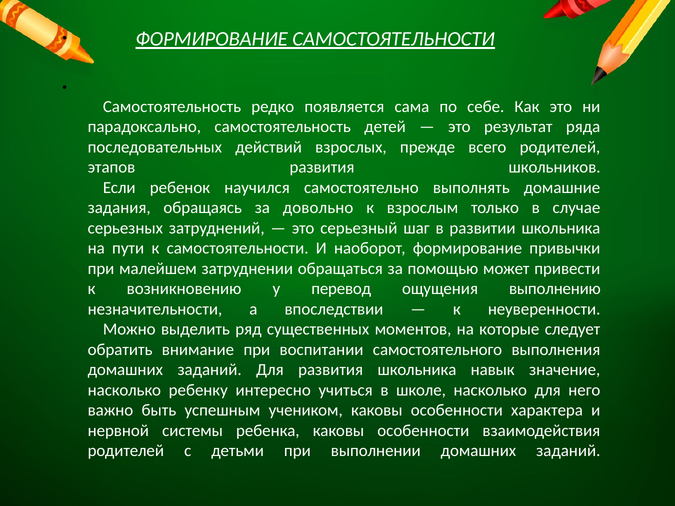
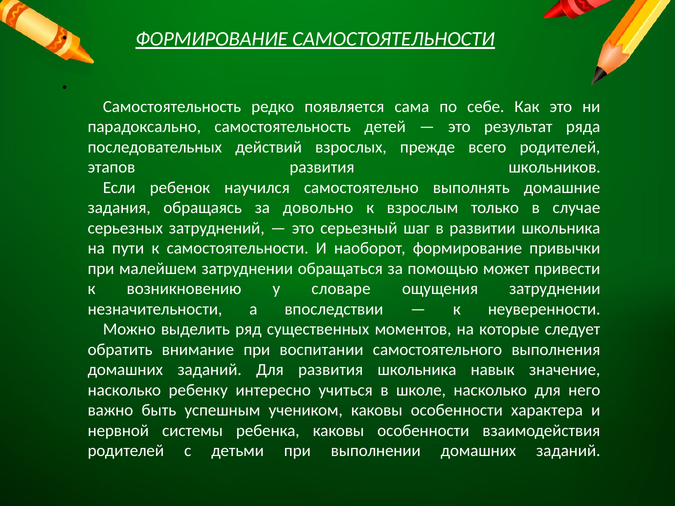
перевод: перевод -> словаре
ощущения выполнению: выполнению -> затруднении
